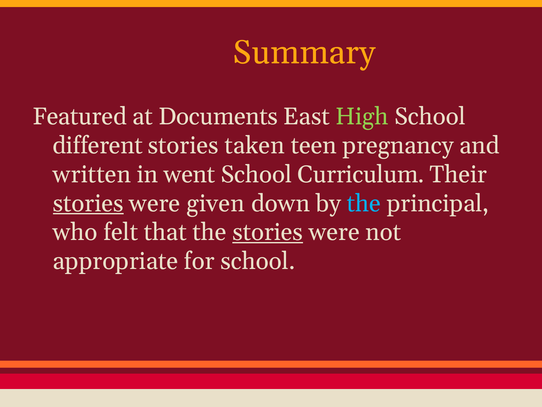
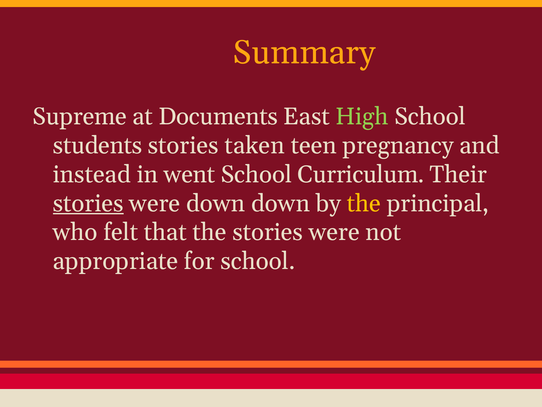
Featured: Featured -> Supreme
different: different -> students
written: written -> instead
were given: given -> down
the at (364, 203) colour: light blue -> yellow
stories at (268, 232) underline: present -> none
